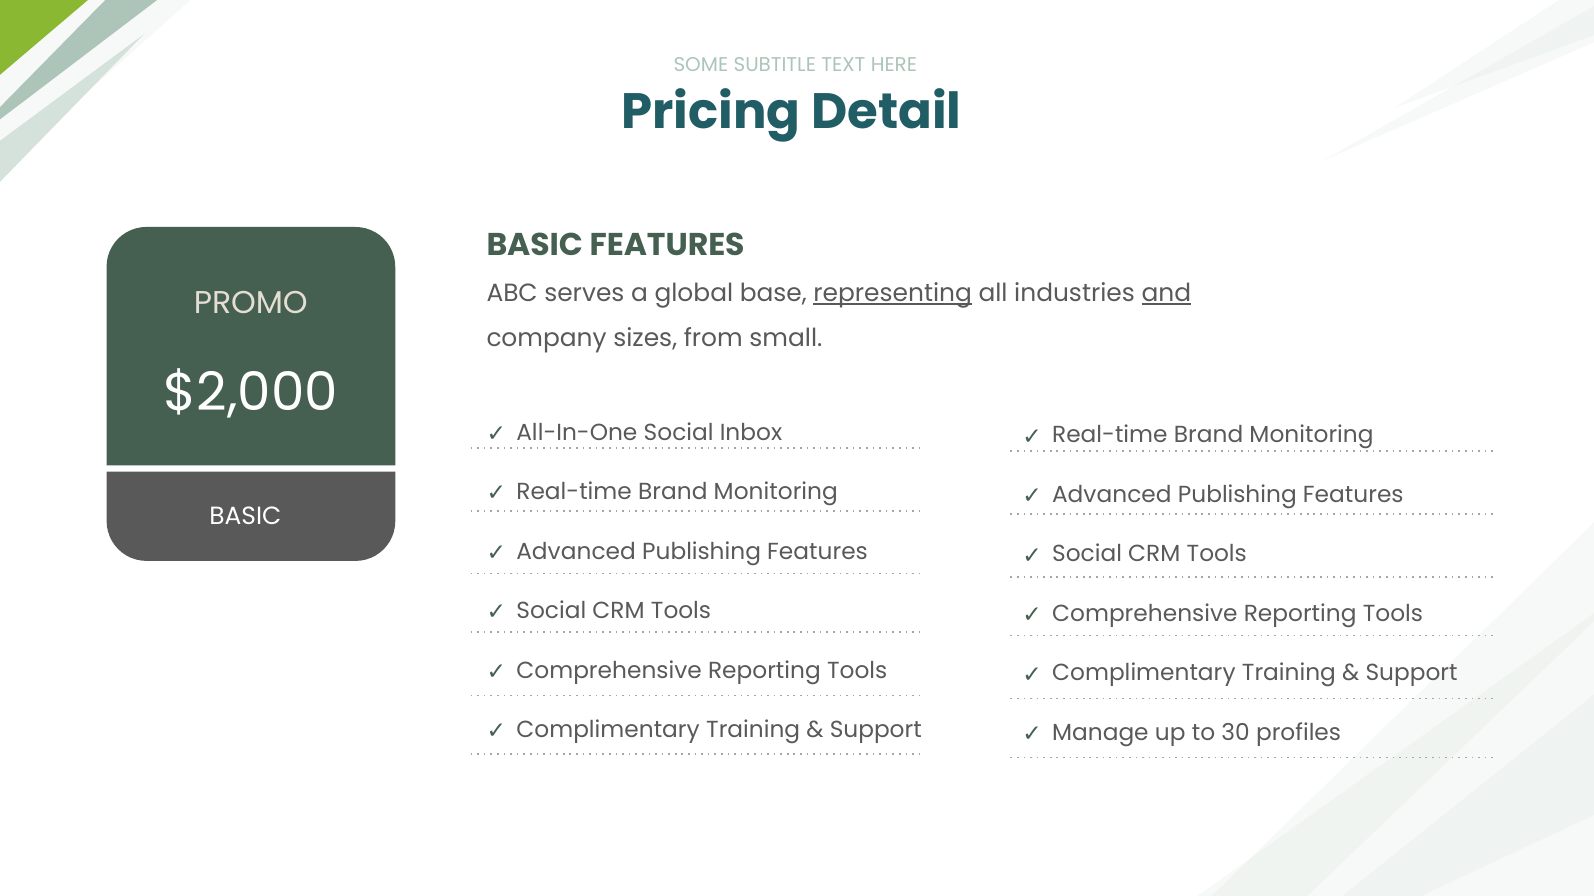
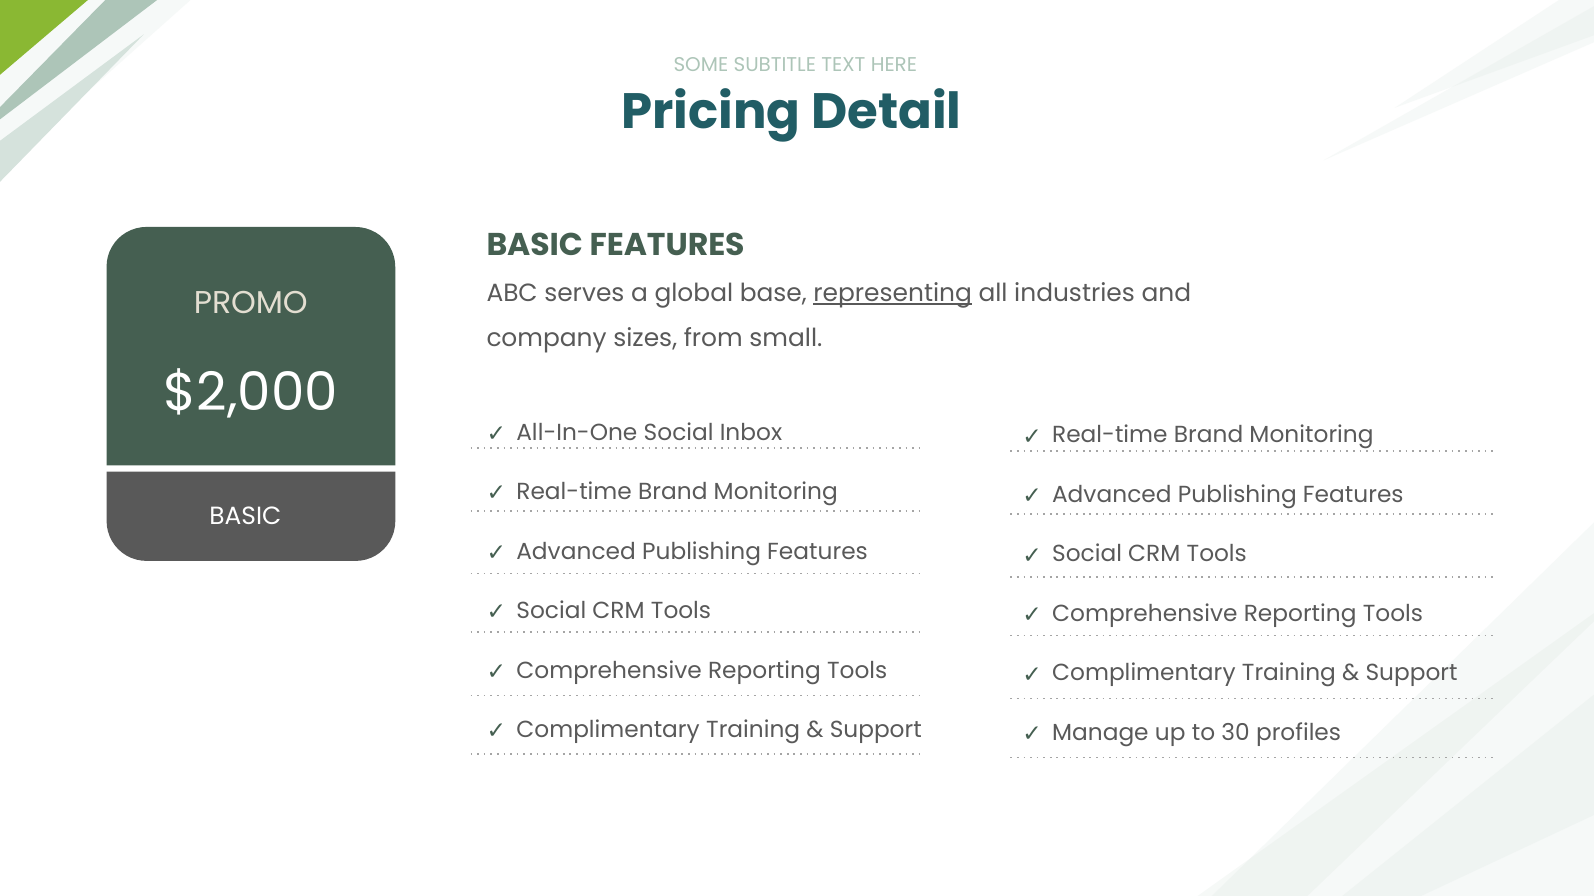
and underline: present -> none
